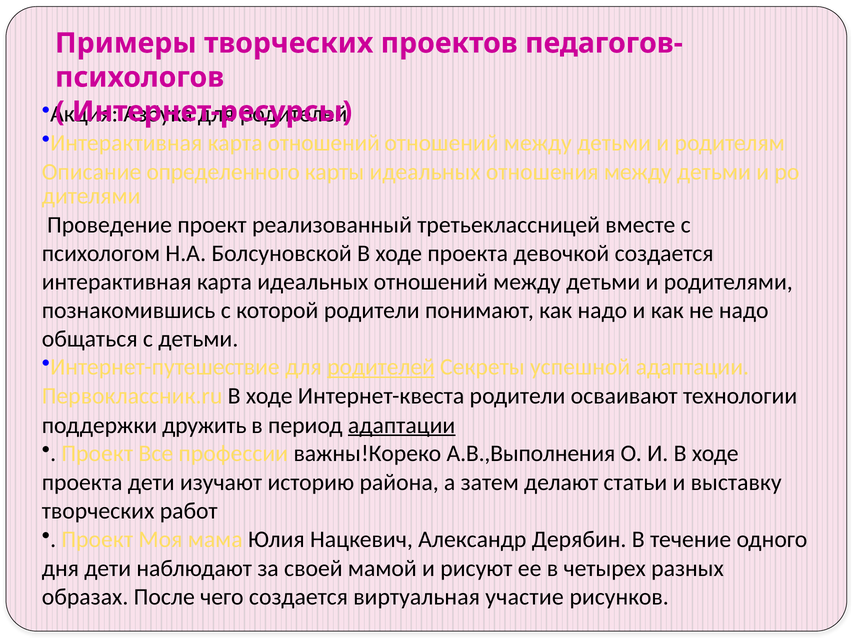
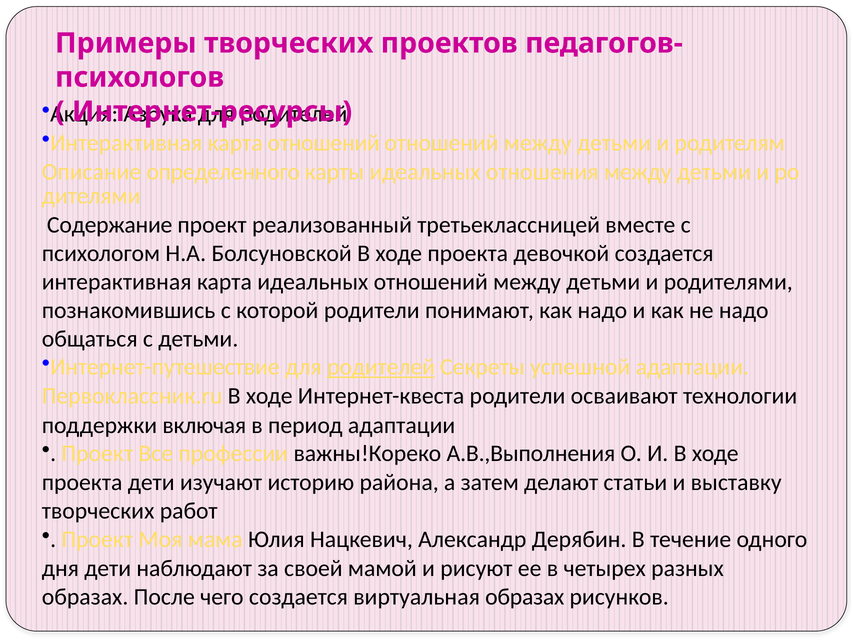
Проведение: Проведение -> Содержание
дружить: дружить -> включая
адаптации at (402, 425) underline: present -> none
виртуальная участие: участие -> образах
